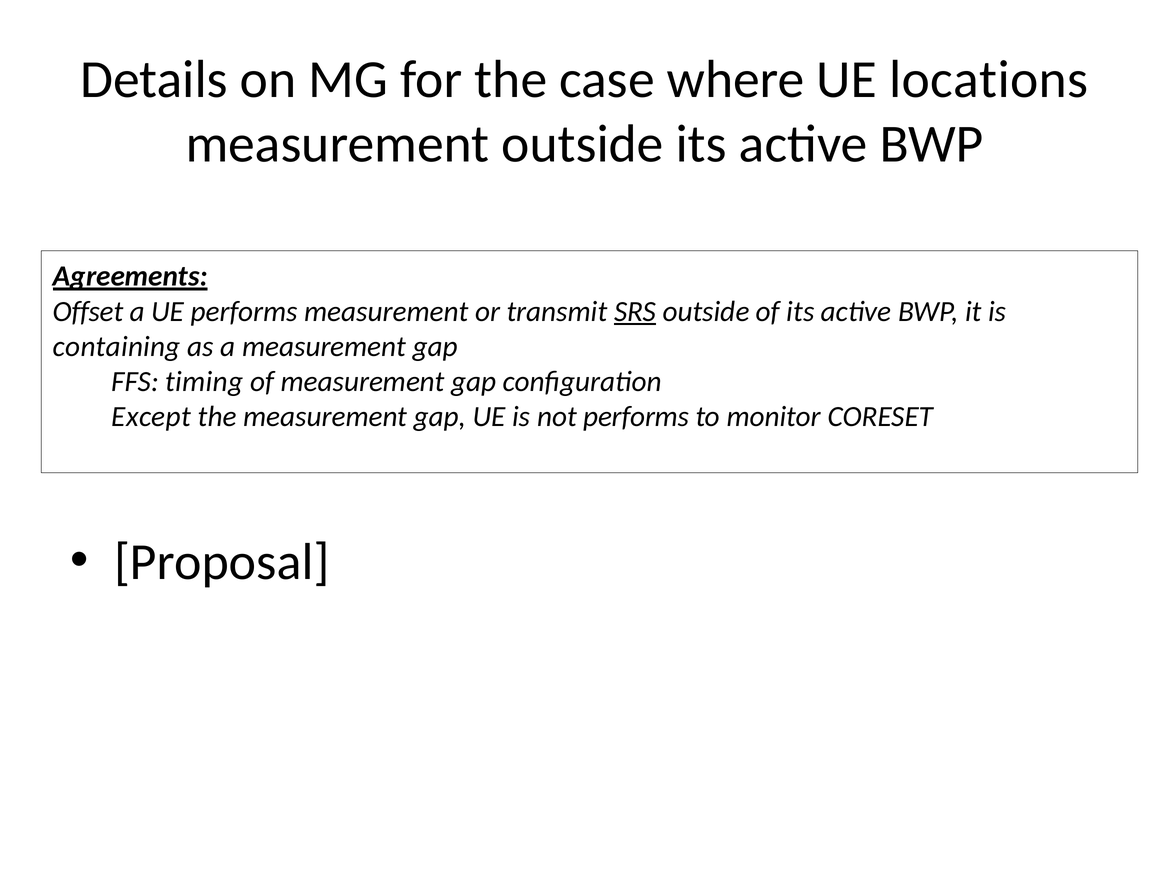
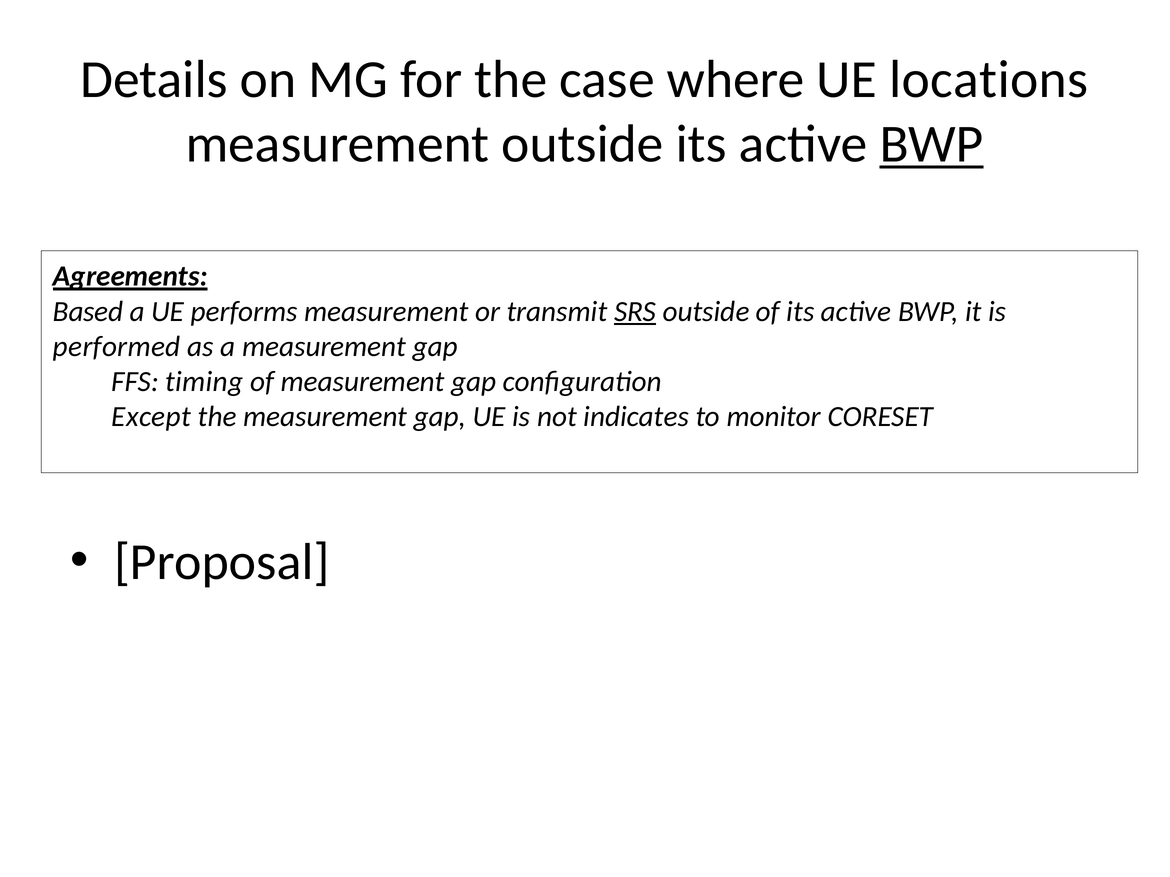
BWP at (932, 144) underline: none -> present
Offset: Offset -> Based
containing: containing -> performed
not performs: performs -> indicates
